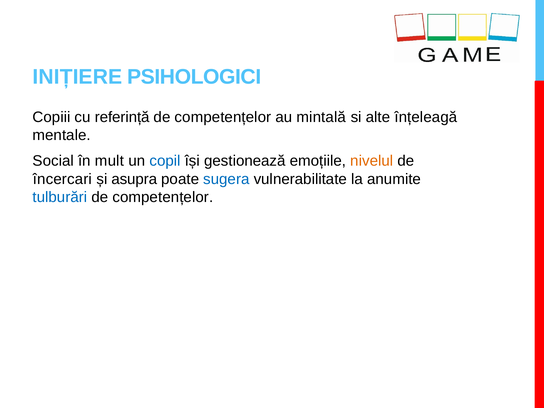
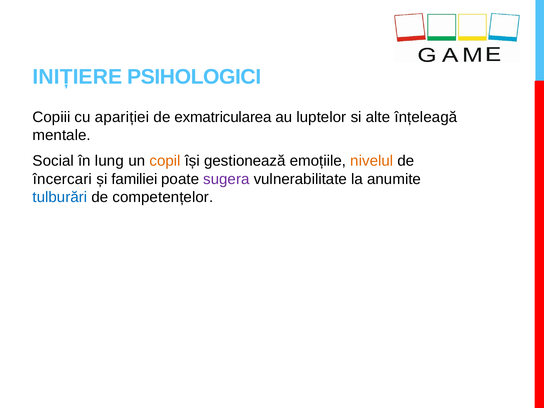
referință: referință -> apariției
competențelor at (223, 117): competențelor -> exmatricularea
mintală: mintală -> luptelor
mult: mult -> lung
copil colour: blue -> orange
asupra: asupra -> familiei
sugera colour: blue -> purple
